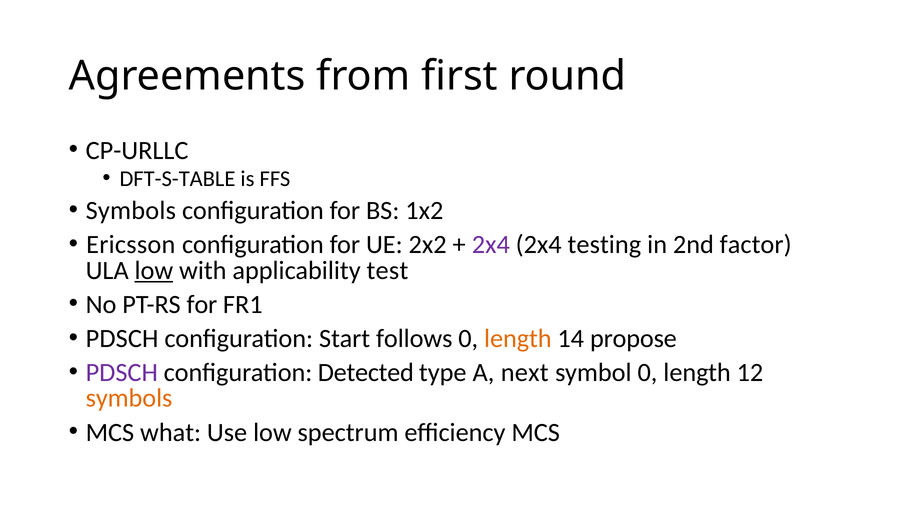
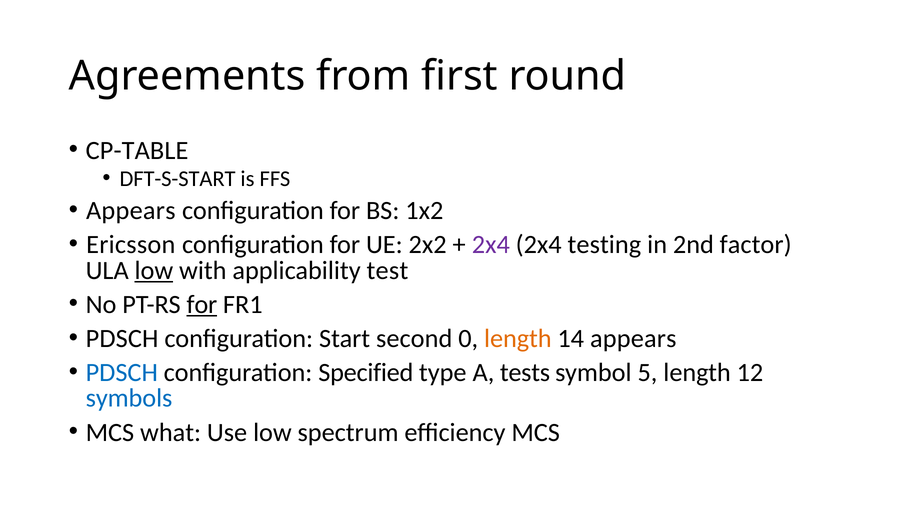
CP-URLLC: CP-URLLC -> CP-TABLE
DFT-S-TABLE: DFT-S-TABLE -> DFT-S-START
Symbols at (131, 210): Symbols -> Appears
for at (202, 304) underline: none -> present
follows: follows -> second
14 propose: propose -> appears
PDSCH at (122, 372) colour: purple -> blue
Detected: Detected -> Specified
next: next -> tests
symbol 0: 0 -> 5
symbols at (129, 398) colour: orange -> blue
